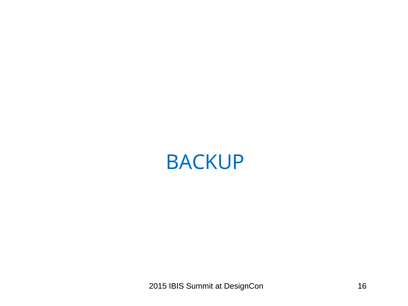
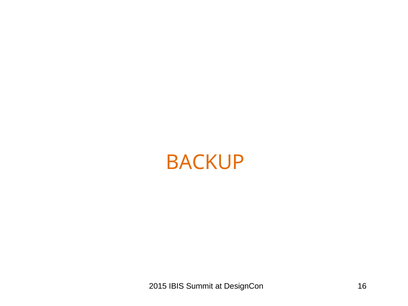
BACKUP colour: blue -> orange
